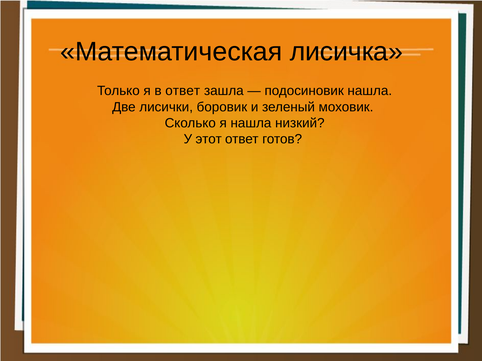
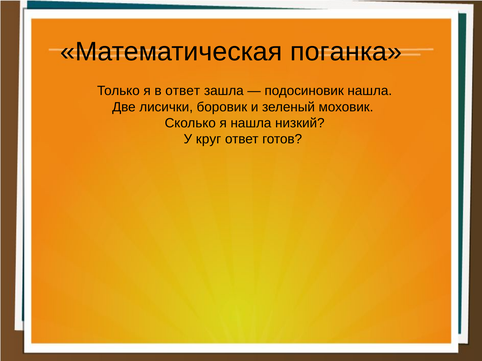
лисичка: лисичка -> поганка
этот: этот -> круг
